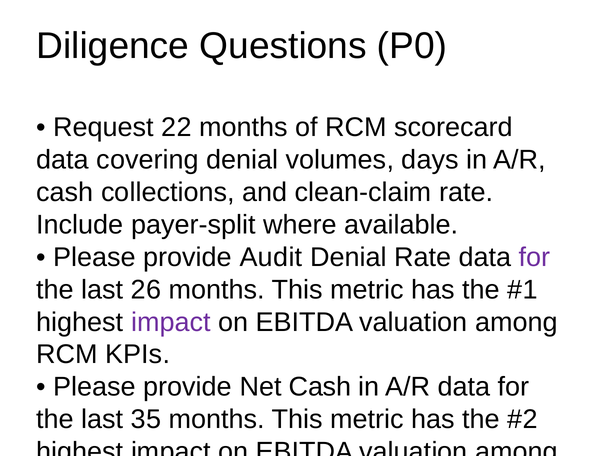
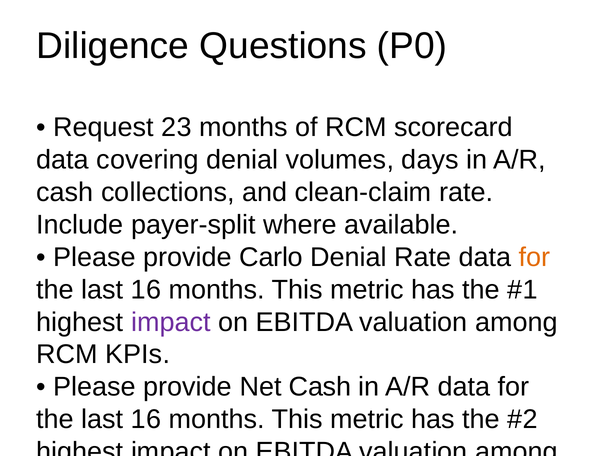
22: 22 -> 23
Audit: Audit -> Carlo
for at (535, 257) colour: purple -> orange
26 at (146, 290): 26 -> 16
35 at (146, 419): 35 -> 16
